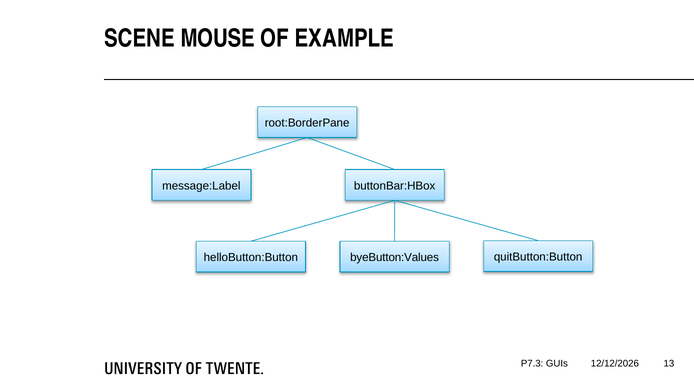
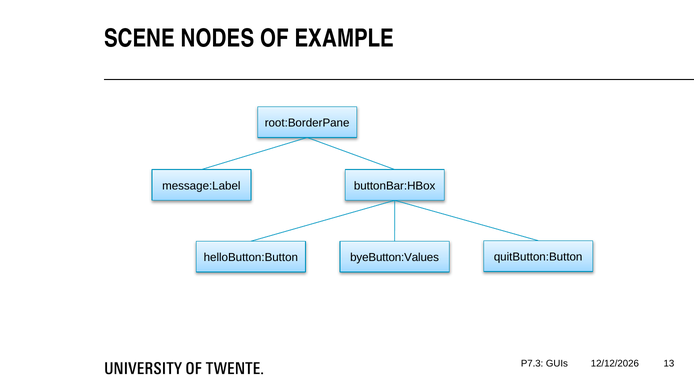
MOUSE: MOUSE -> NODES
